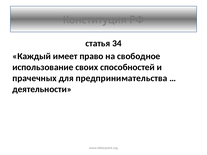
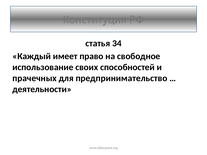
предпринимательства: предпринимательства -> предпринимательство
